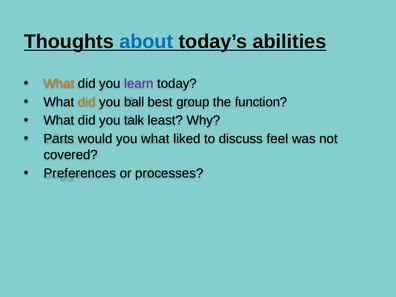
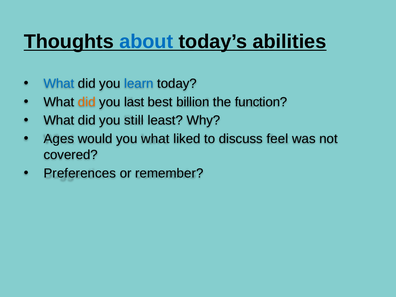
What at (59, 83) colour: orange -> blue
learn colour: purple -> blue
ball: ball -> last
group: group -> billion
talk: talk -> still
Parts: Parts -> Ages
processes: processes -> remember
